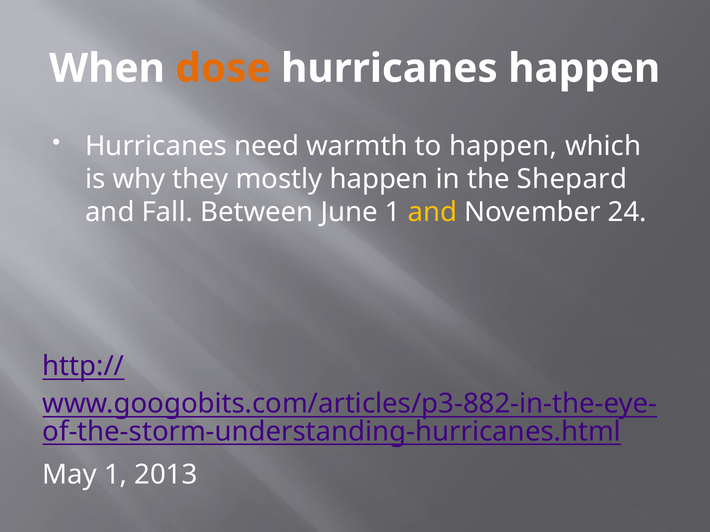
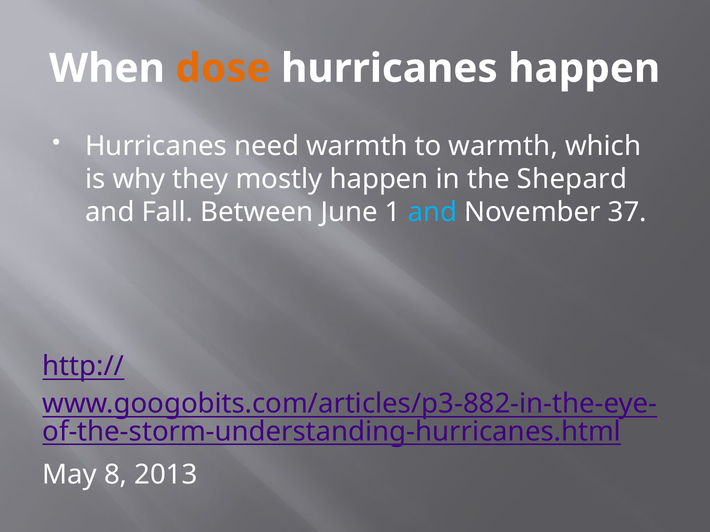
to happen: happen -> warmth
and at (433, 212) colour: yellow -> light blue
24: 24 -> 37
May 1: 1 -> 8
